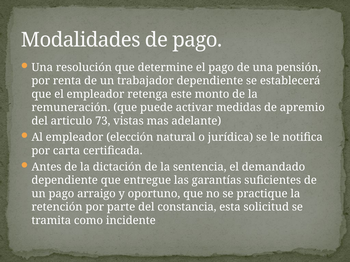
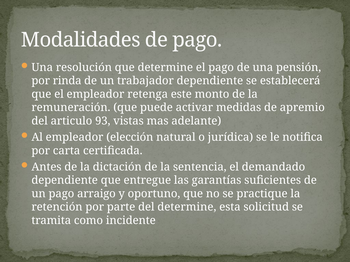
renta: renta -> rinda
73: 73 -> 93
del constancia: constancia -> determine
